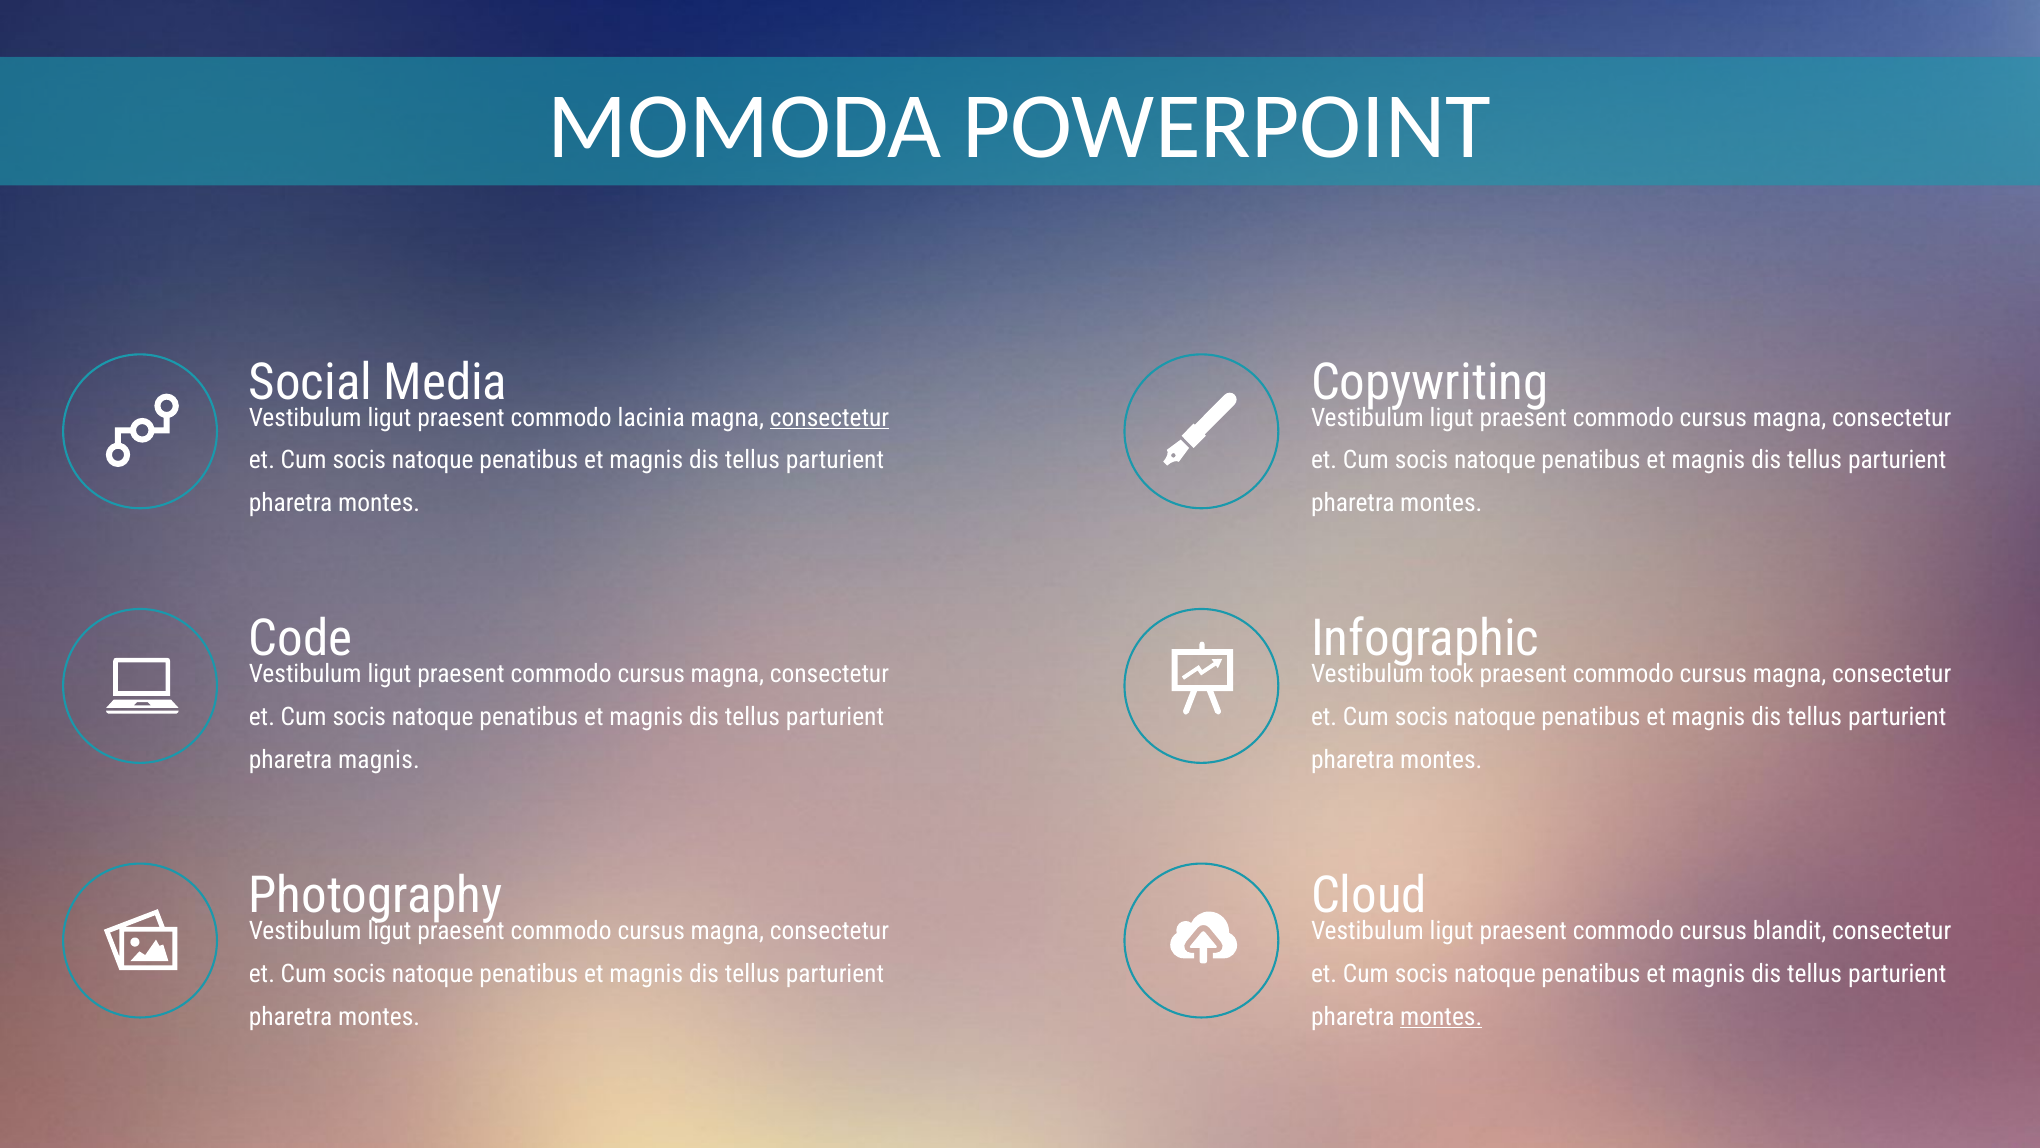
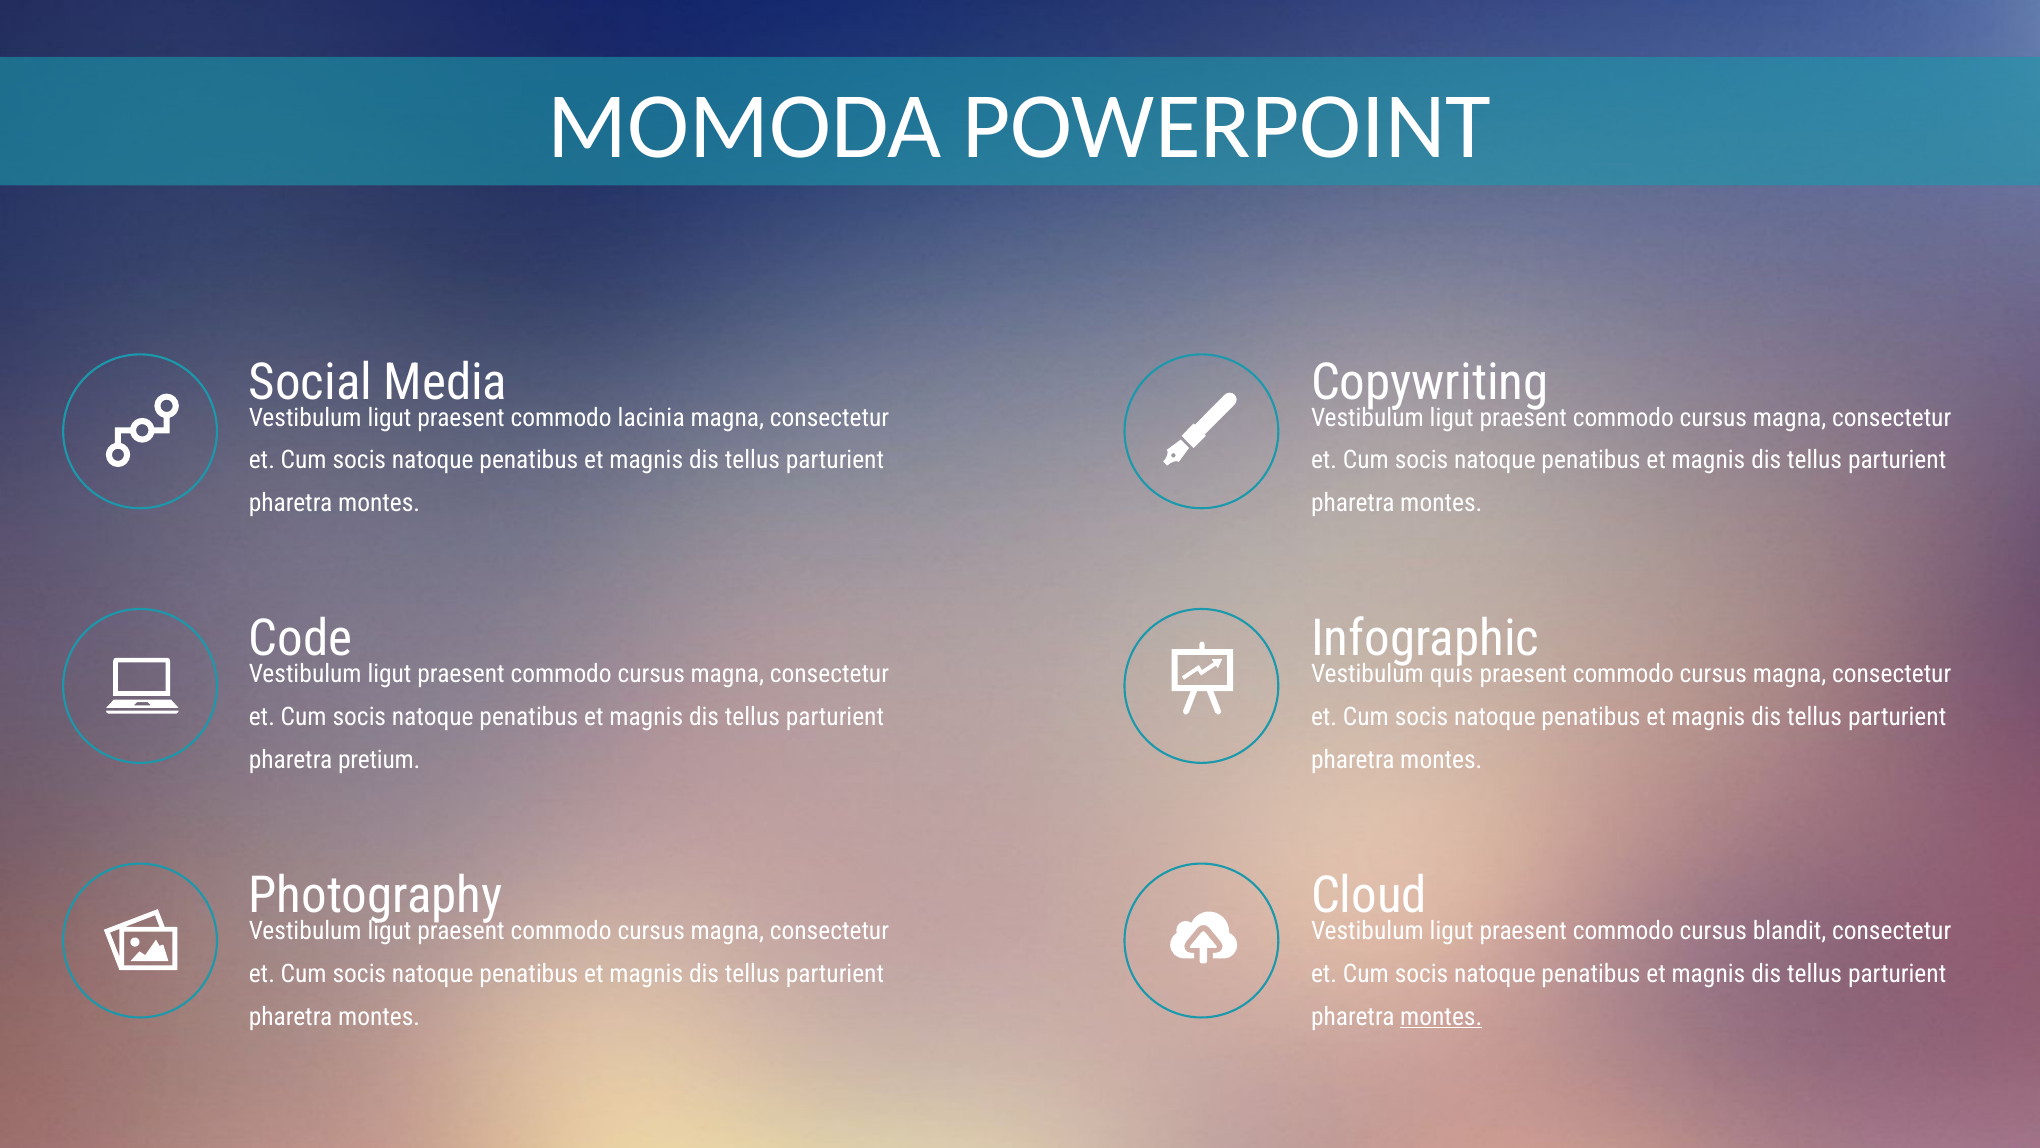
consectetur at (830, 417) underline: present -> none
took: took -> quis
pharetra magnis: magnis -> pretium
